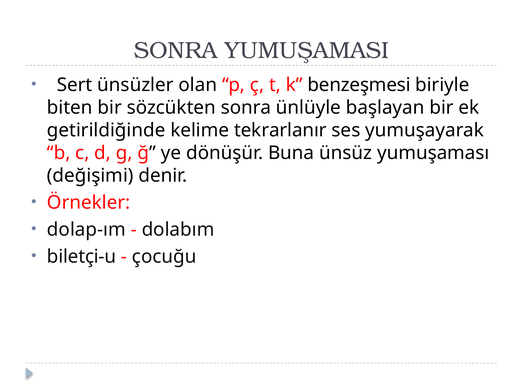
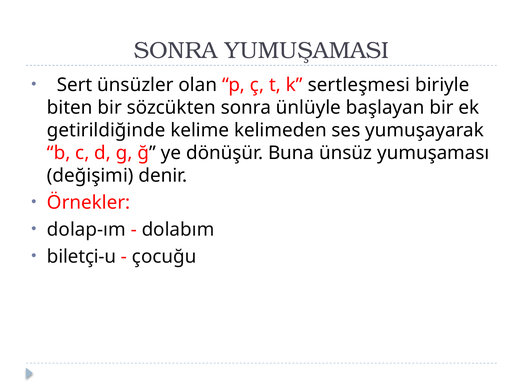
benzeşmesi: benzeşmesi -> sertleşmesi
tekrarlanır: tekrarlanır -> kelimeden
